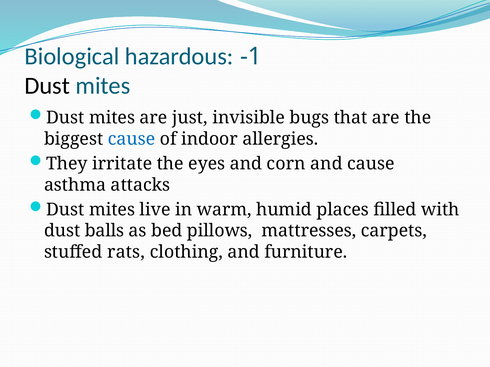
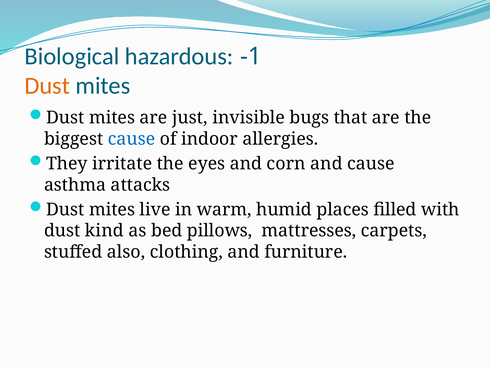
Dust at (47, 86) colour: black -> orange
balls: balls -> kind
rats: rats -> also
